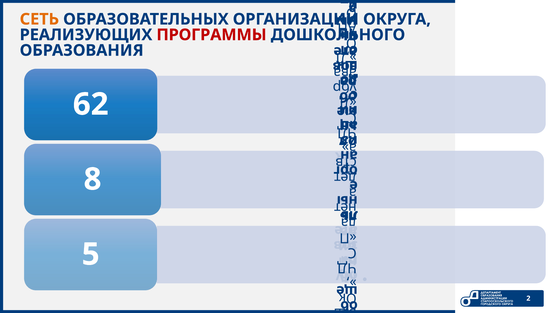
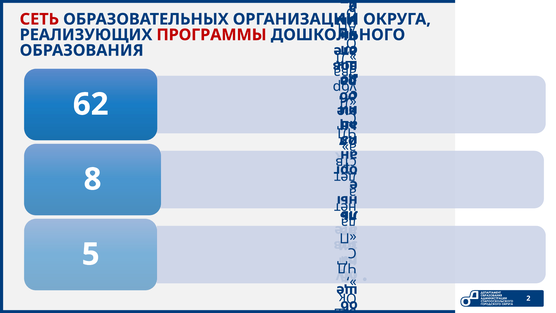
СЕТЬ colour: orange -> red
